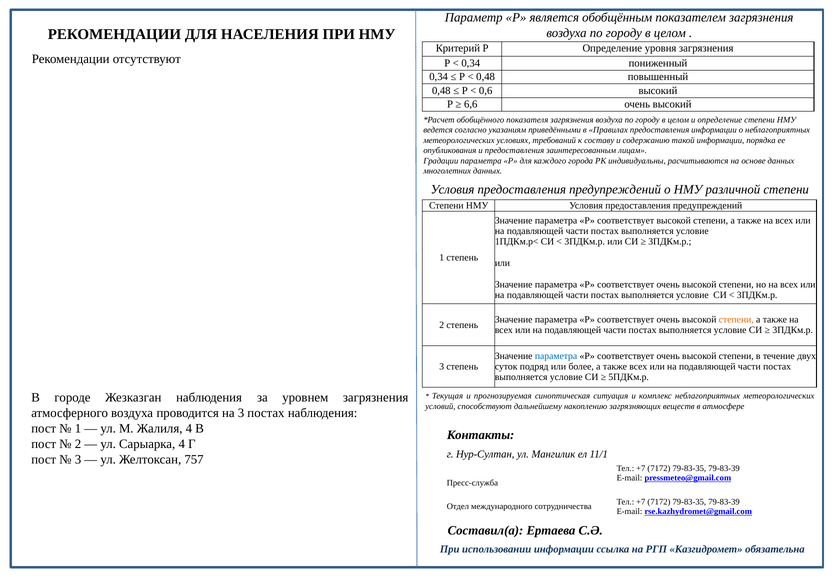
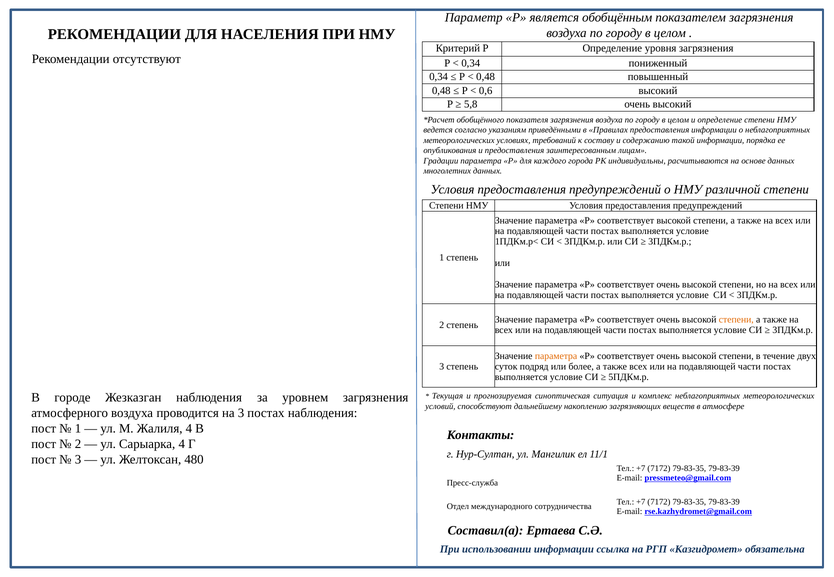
6,6: 6,6 -> 5,8
параметра at (556, 356) colour: blue -> orange
757: 757 -> 480
